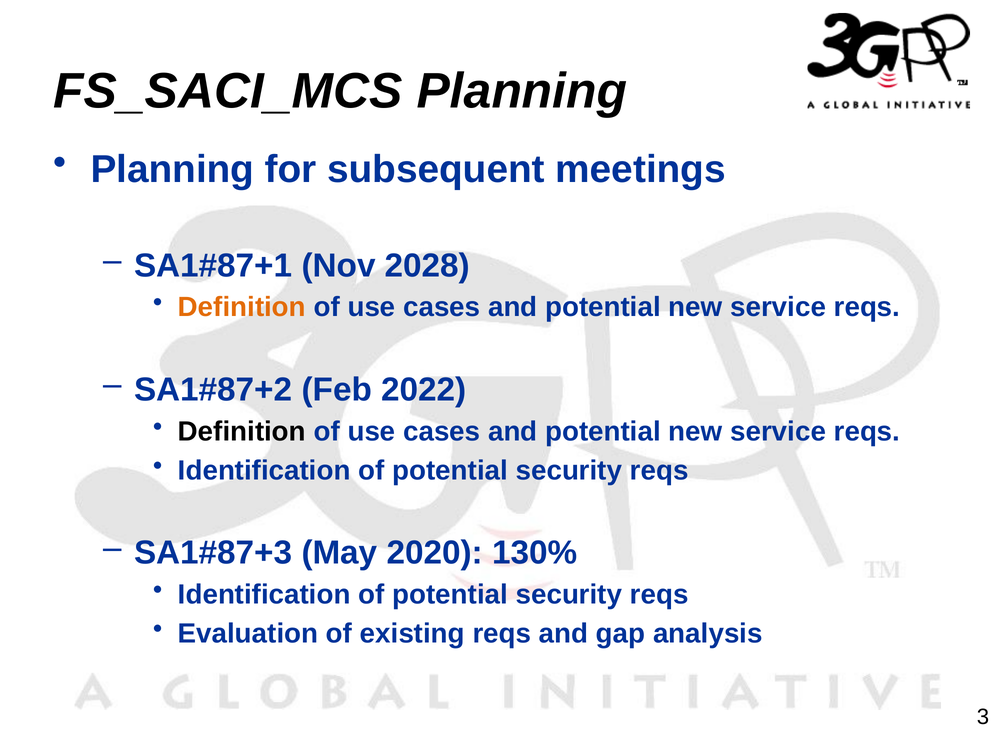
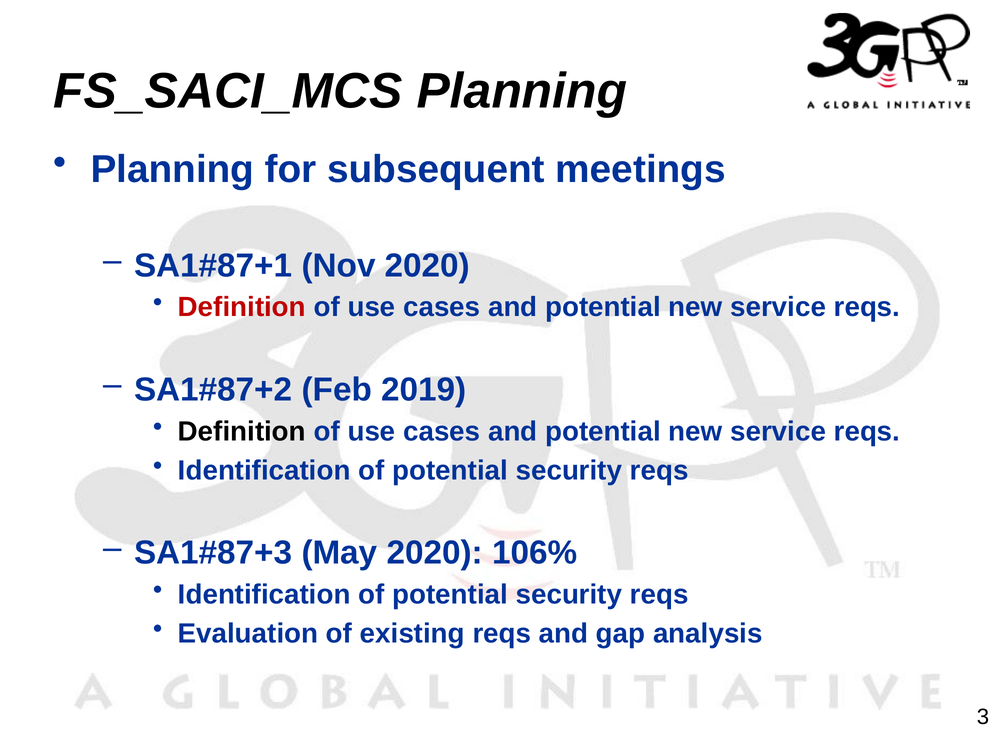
Nov 2028: 2028 -> 2020
Definition at (242, 307) colour: orange -> red
2022: 2022 -> 2019
130%: 130% -> 106%
